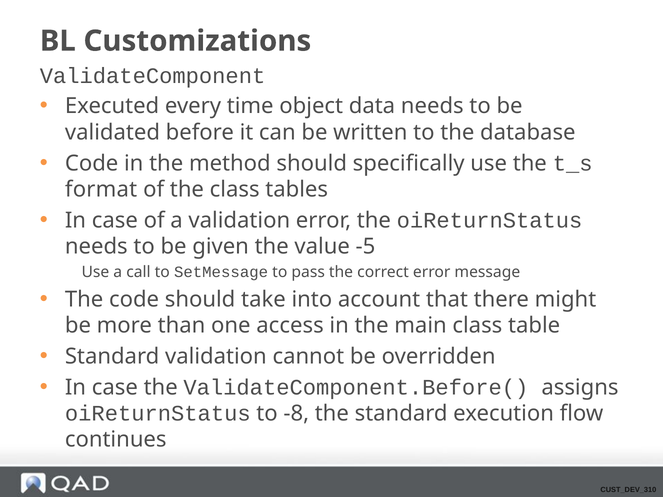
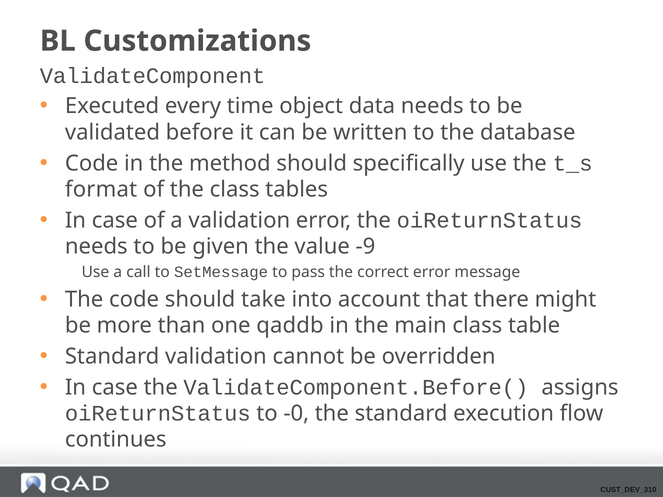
-5: -5 -> -9
access: access -> qaddb
-8: -8 -> -0
